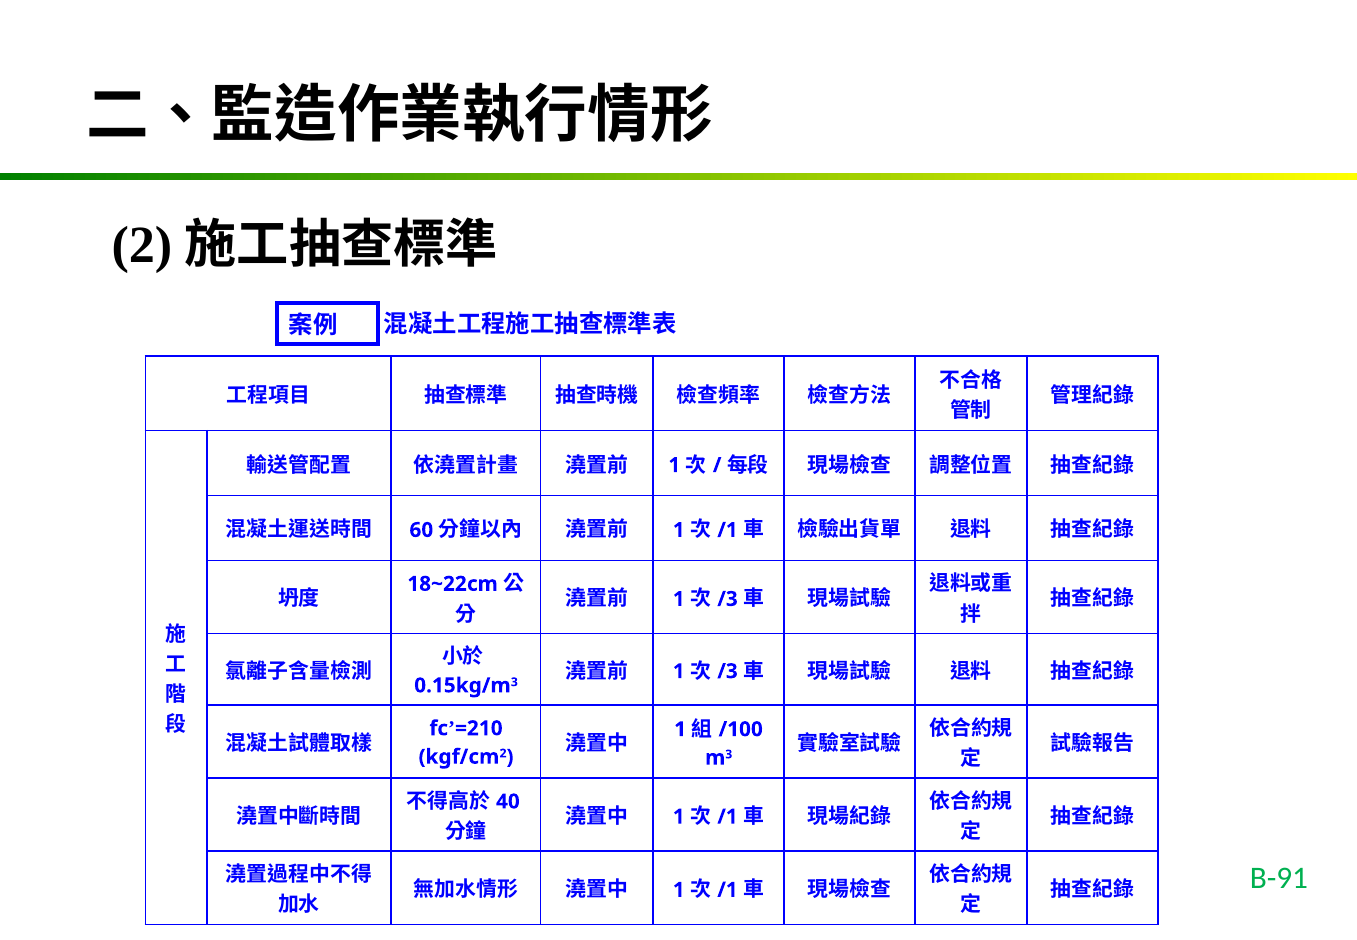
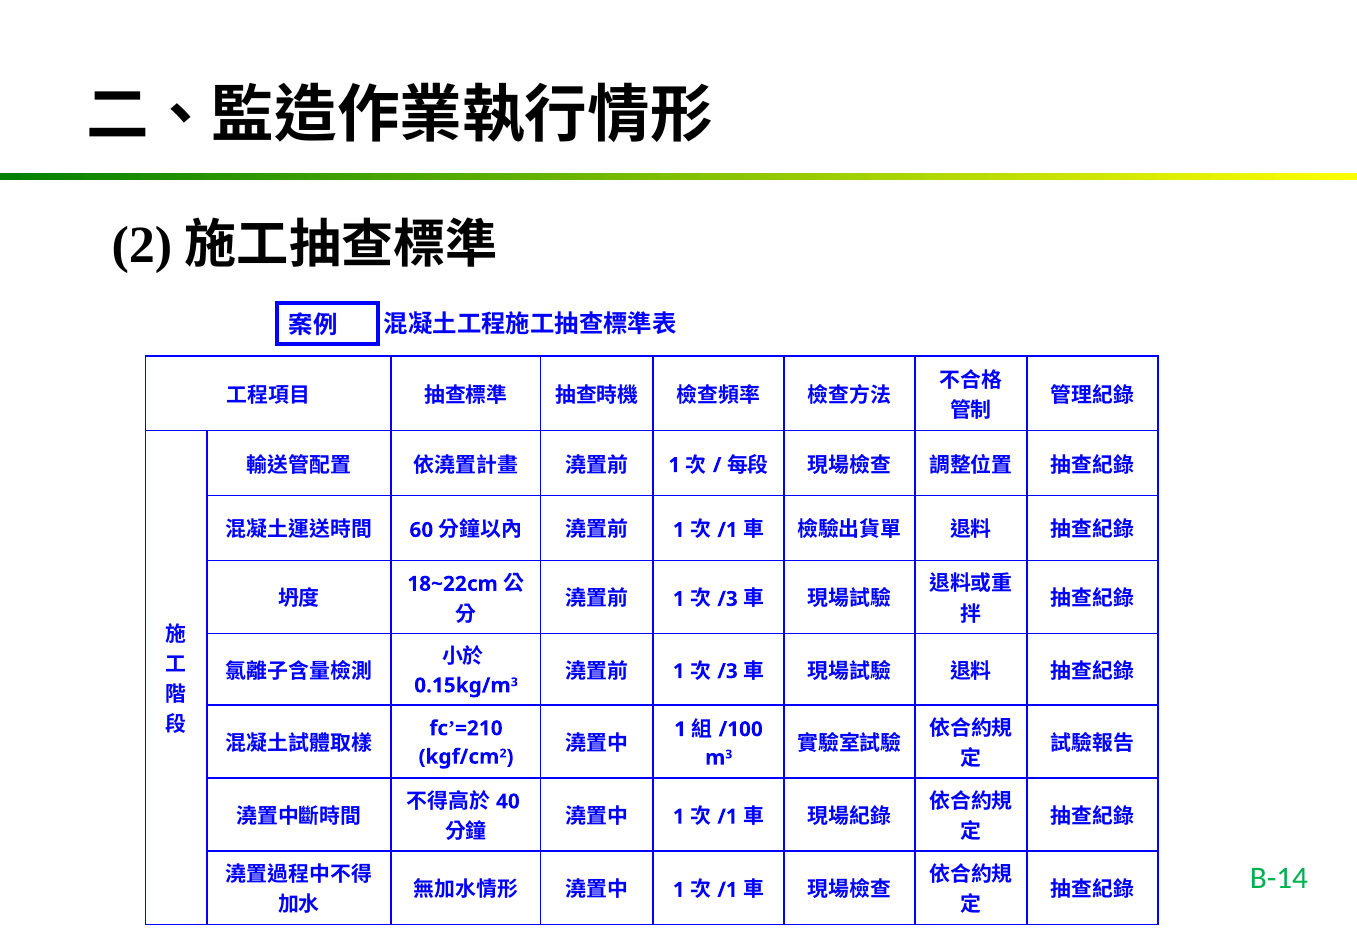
B-91: B-91 -> B-14
